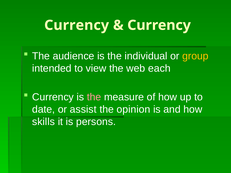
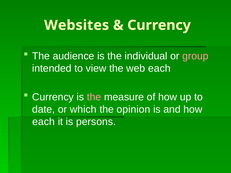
Currency at (77, 25): Currency -> Websites
group colour: yellow -> pink
assist: assist -> which
skills at (44, 122): skills -> each
